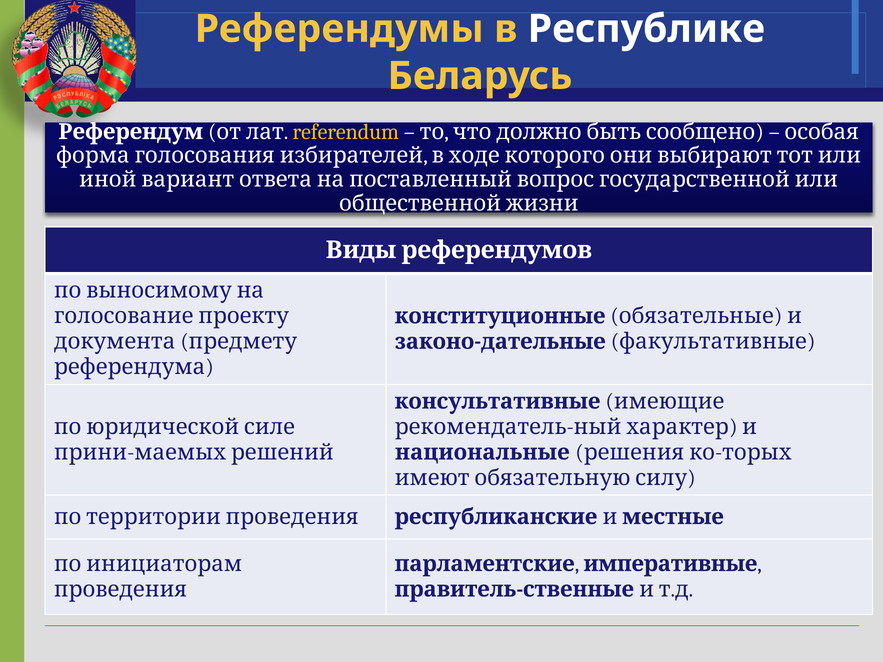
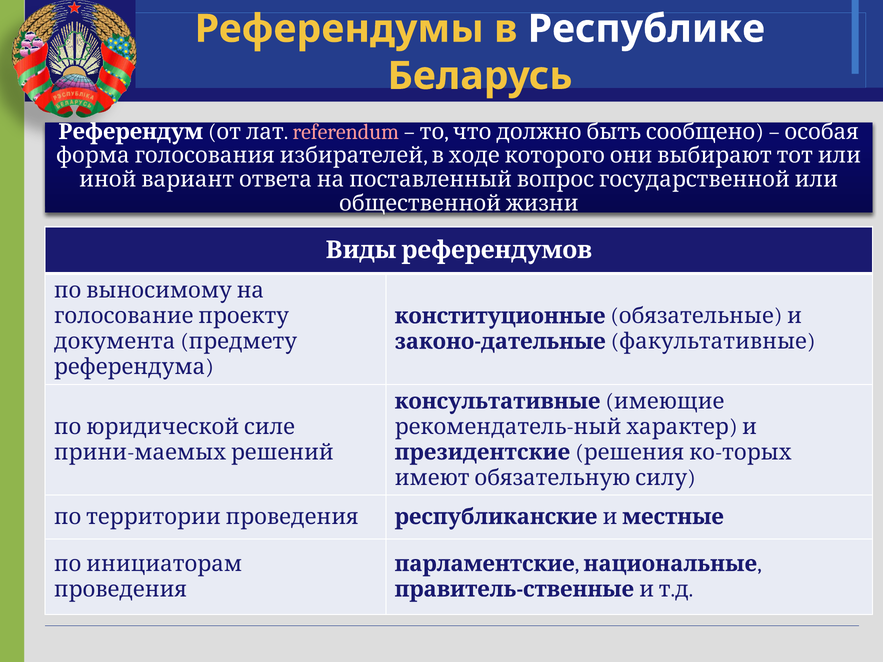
referendum colour: yellow -> pink
национальные: национальные -> президентские
императивные: императивные -> национальные
